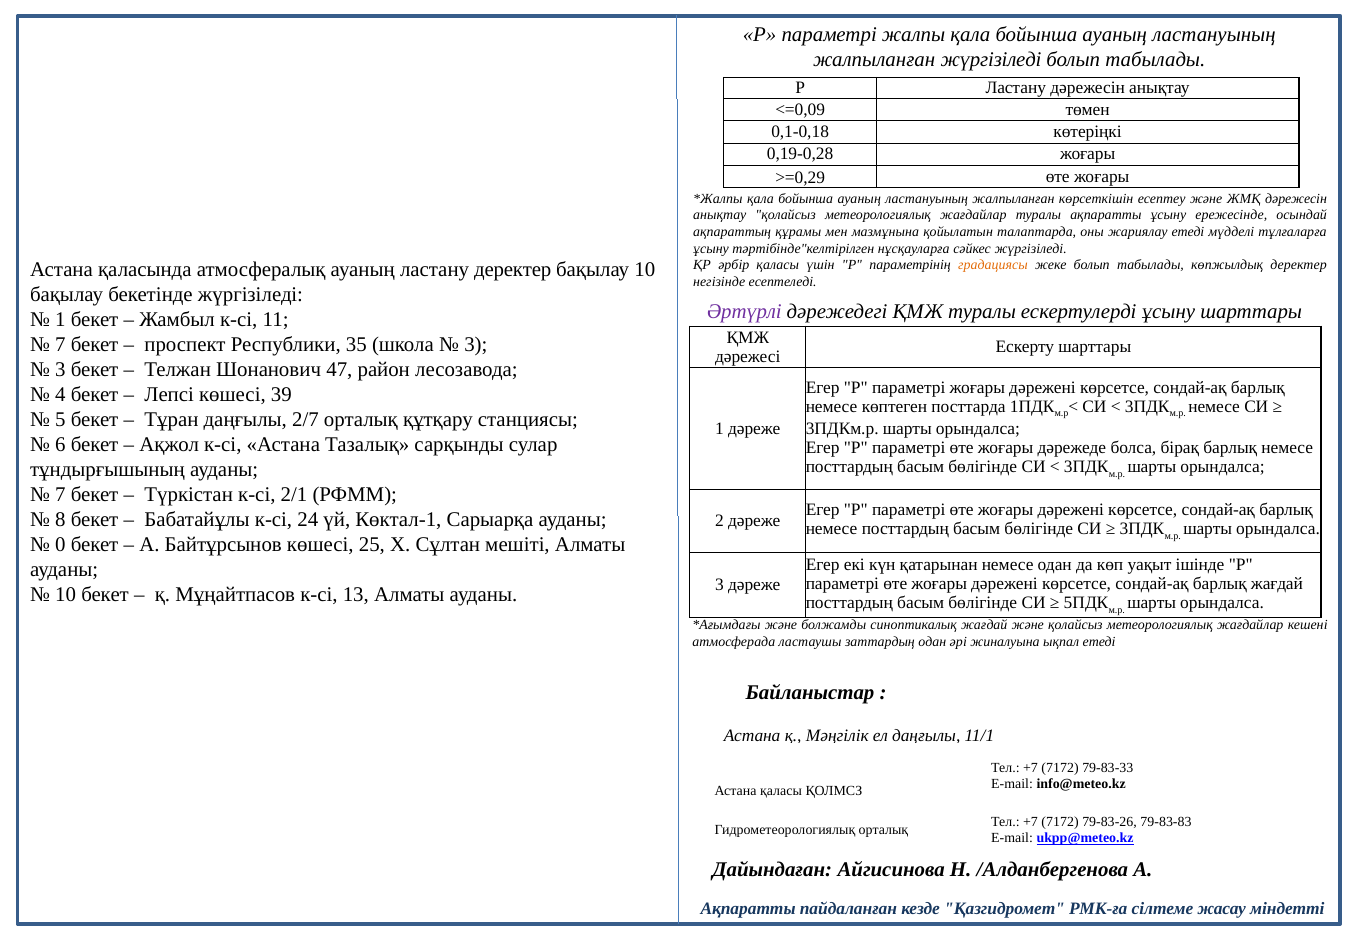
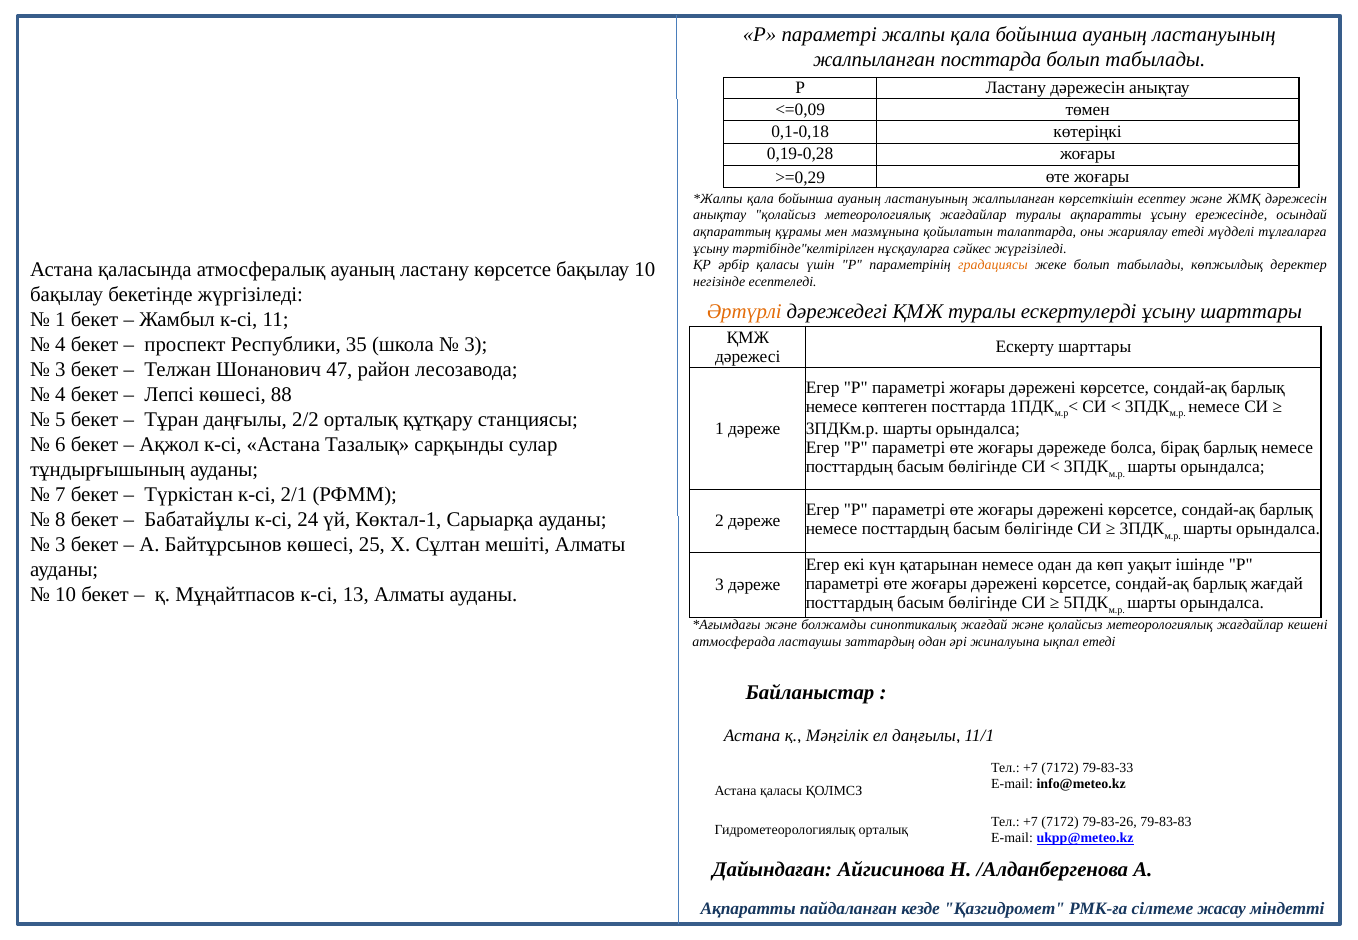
жалпыланған жүргізіледі: жүргізіледі -> посттарда
ластану деректер: деректер -> көрсетсе
Әртүрлі colour: purple -> orange
7 at (60, 344): 7 -> 4
39: 39 -> 88
2/7: 2/7 -> 2/2
0 at (60, 545): 0 -> 3
